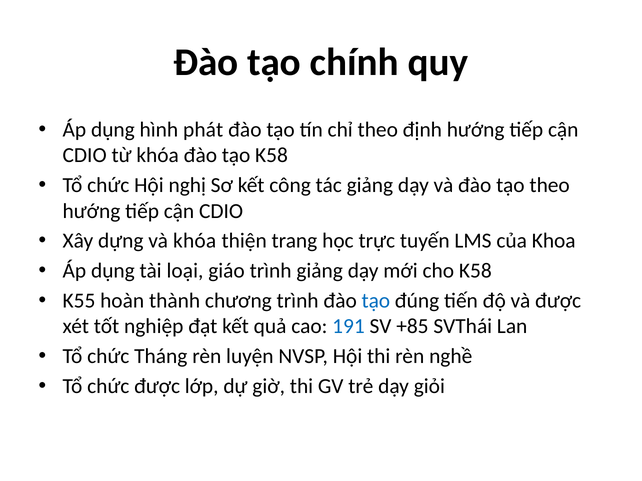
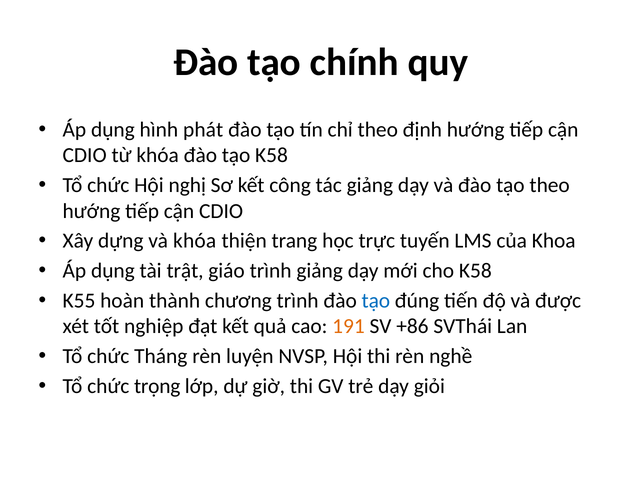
loại: loại -> trật
191 colour: blue -> orange
+85: +85 -> +86
chức được: được -> trọng
